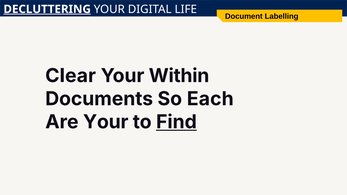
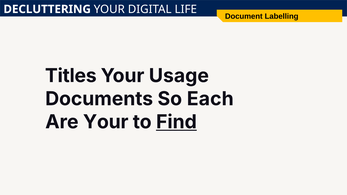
DECLUTTERING underline: present -> none
Clear: Clear -> Titles
Within: Within -> Usage
